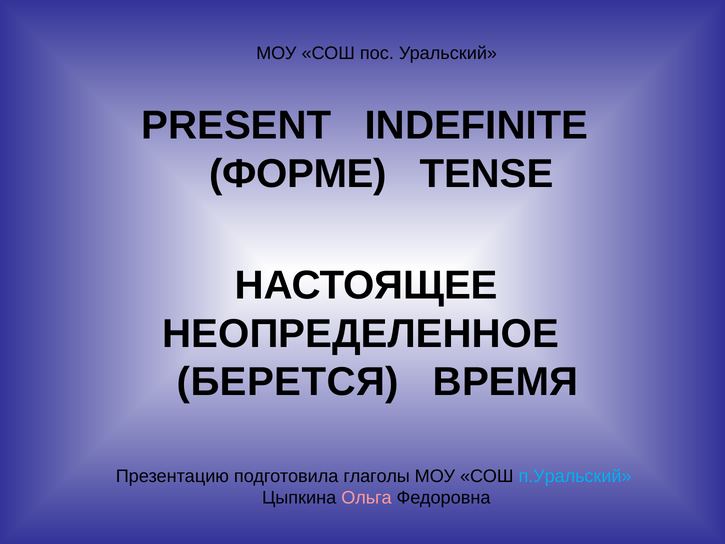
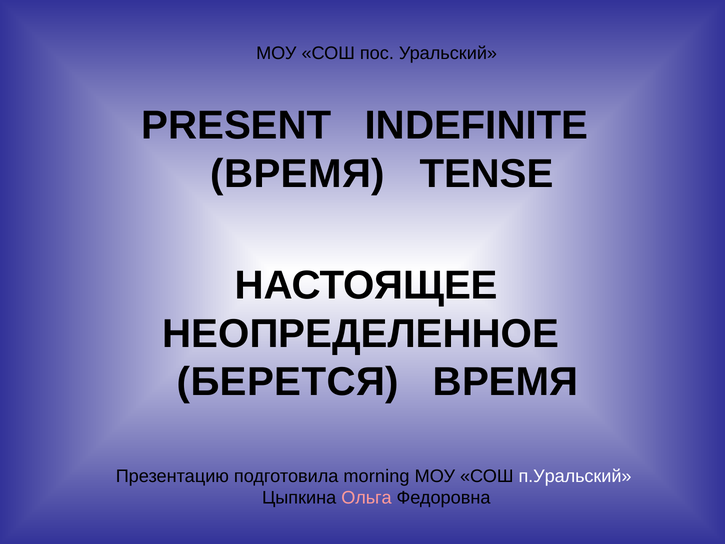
ФОРМЕ at (298, 174): ФОРМЕ -> ВРЕМЯ
глаголы: глаголы -> morning
п.Уральский colour: light blue -> white
